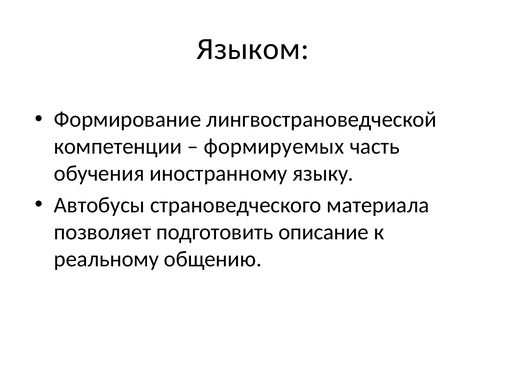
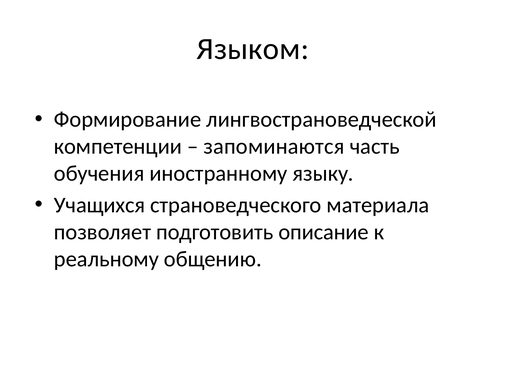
формируемых: формируемых -> запоминаются
Автобусы: Автобусы -> Учащихся
